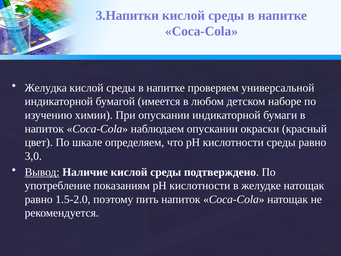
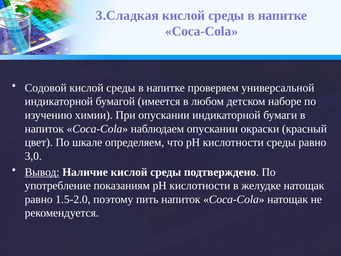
3.Напитки: 3.Напитки -> 3.Сладкая
Желудка: Желудка -> Содовой
